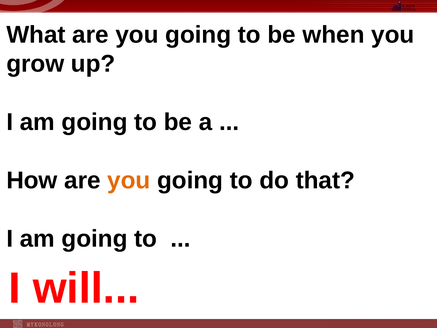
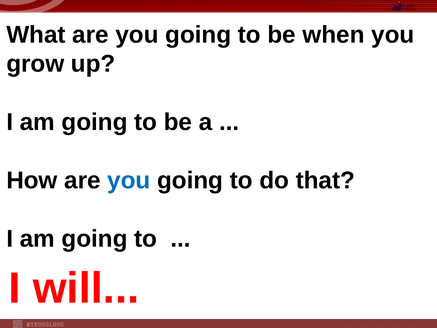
you at (129, 180) colour: orange -> blue
